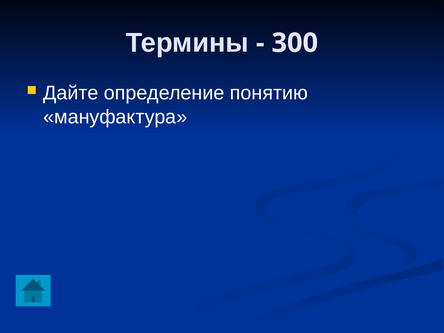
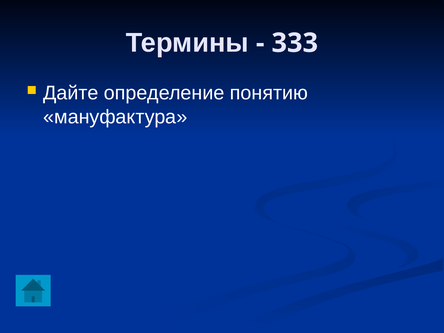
300: 300 -> 333
